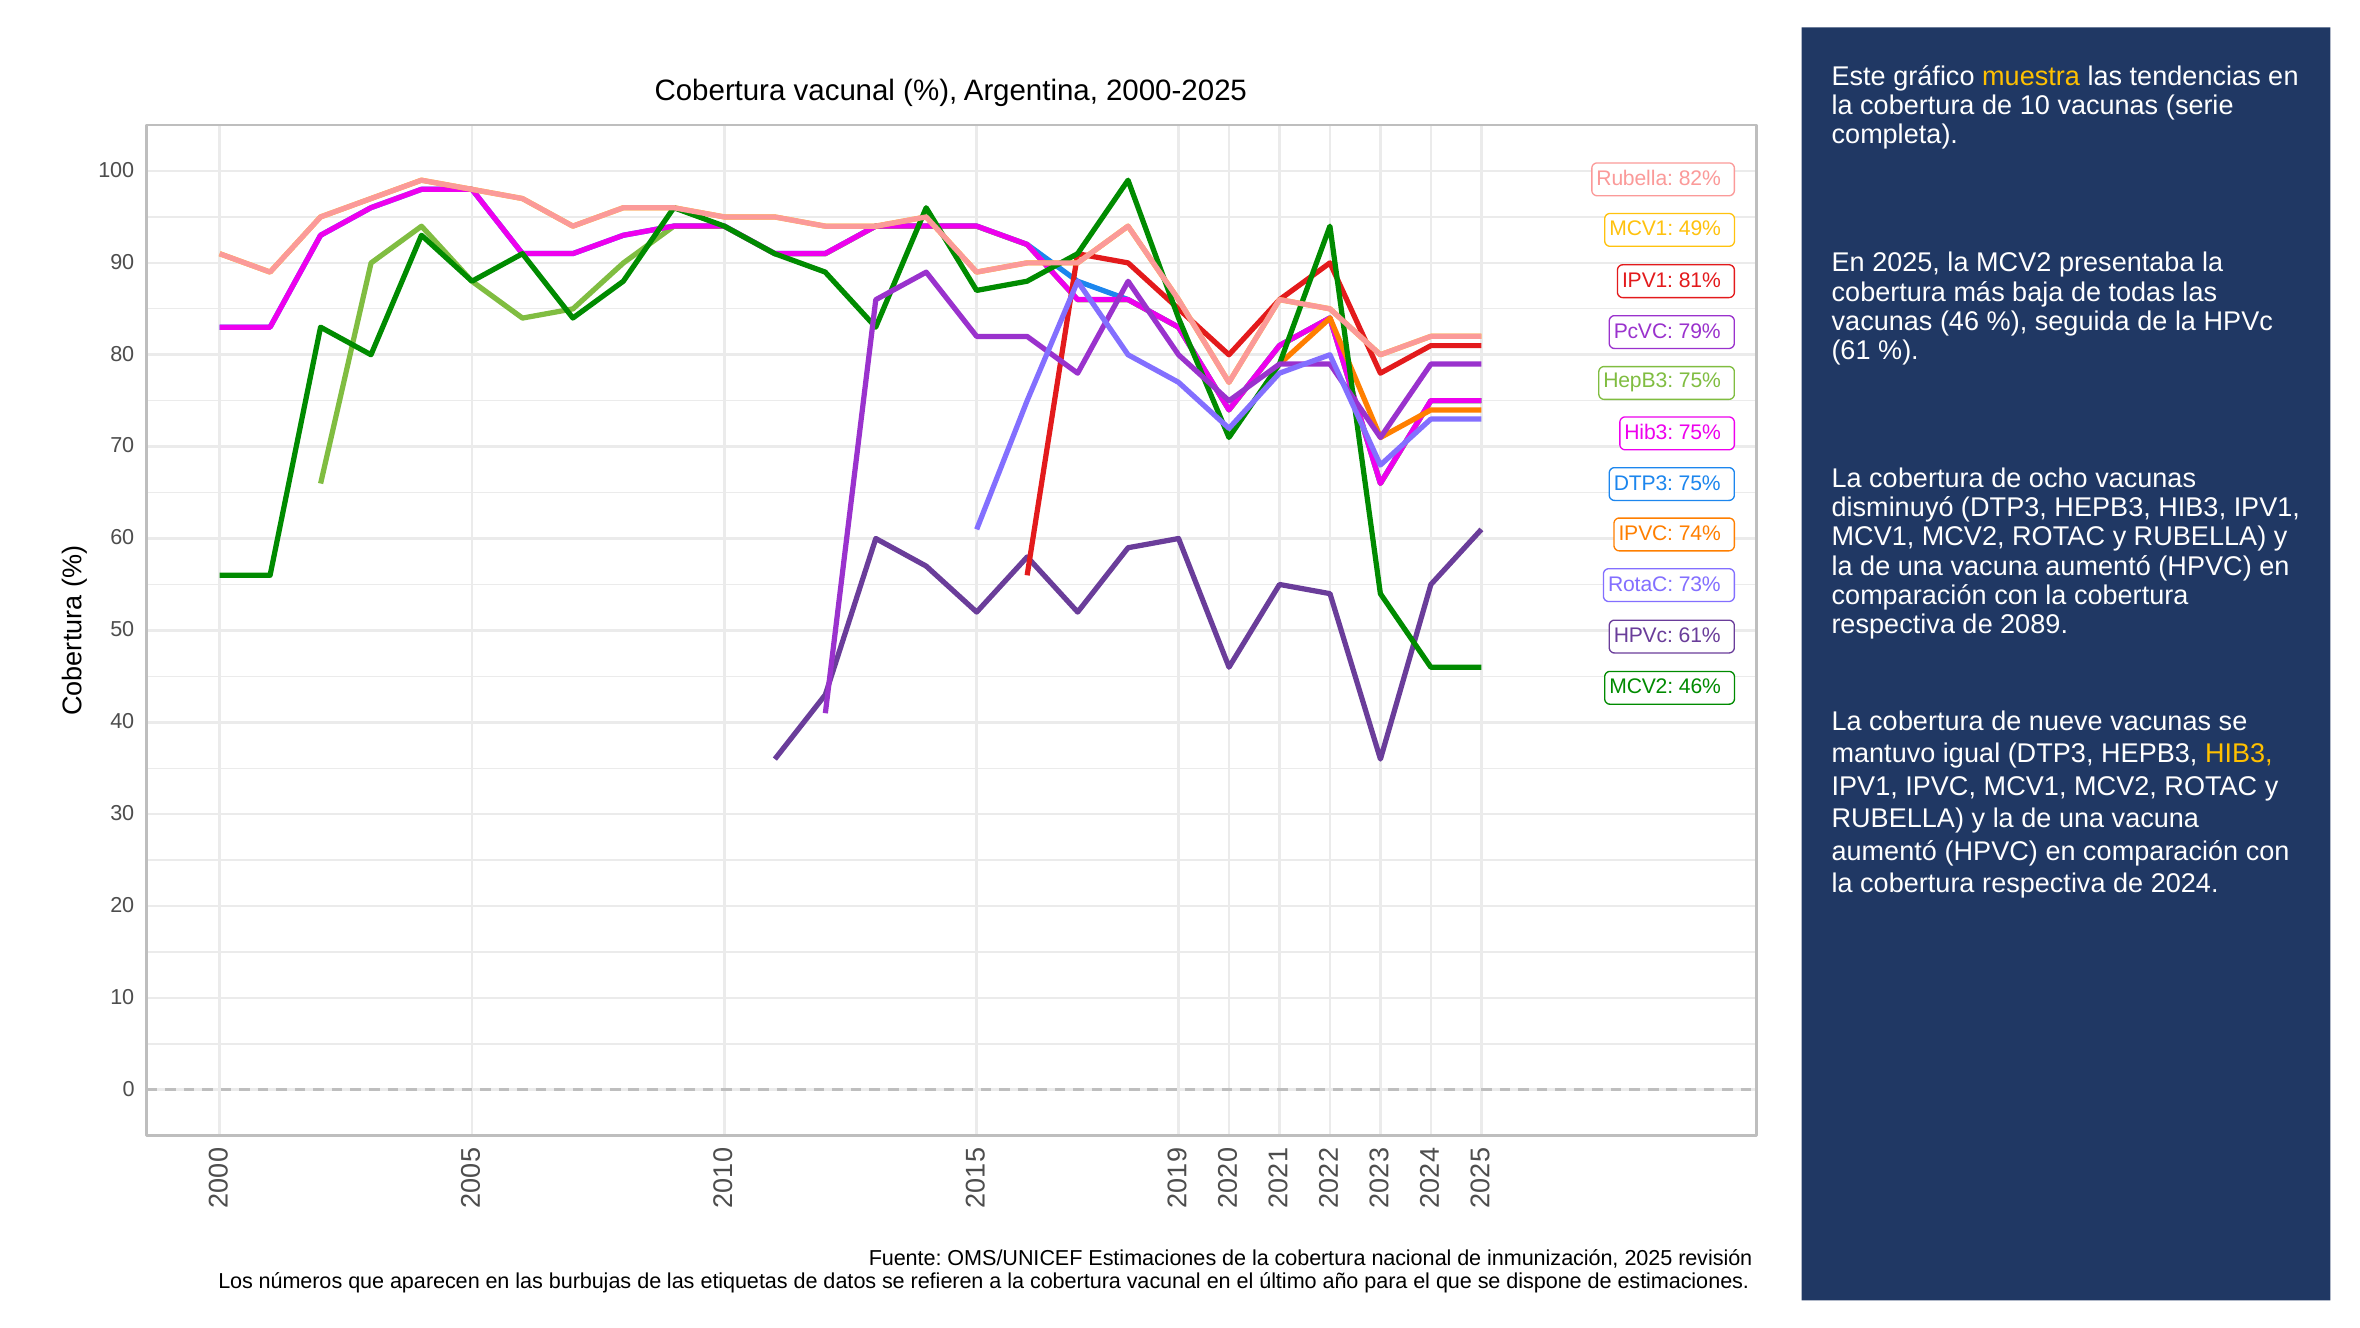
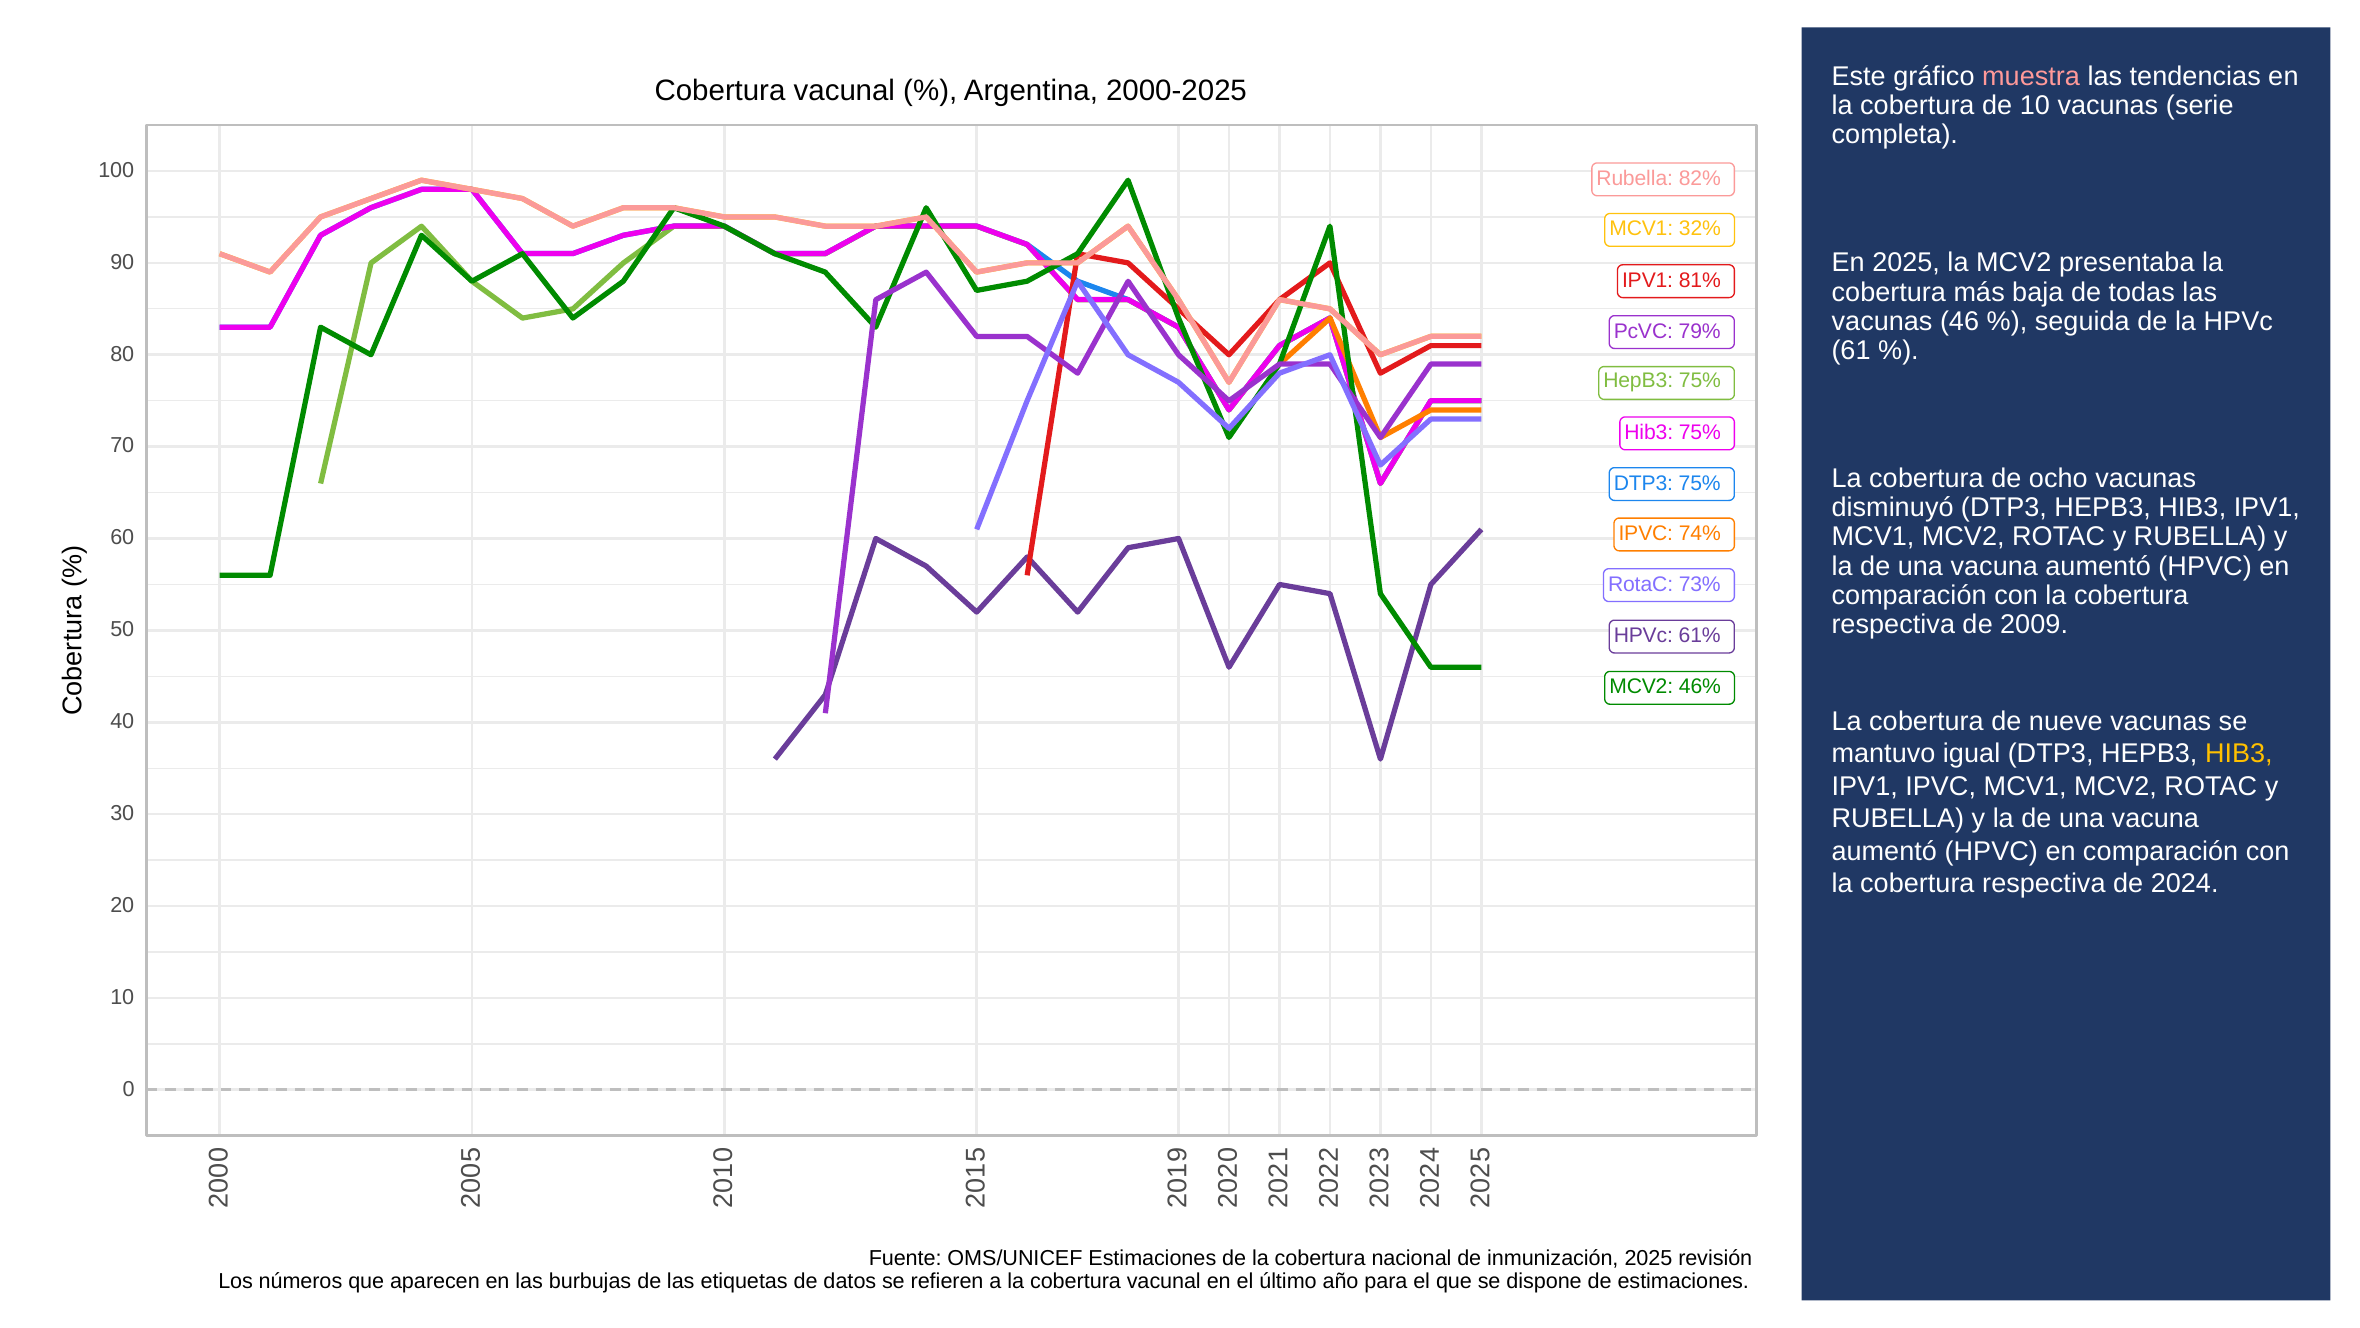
muestra colour: yellow -> pink
49%: 49% -> 32%
2089: 2089 -> 2009
